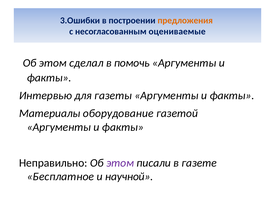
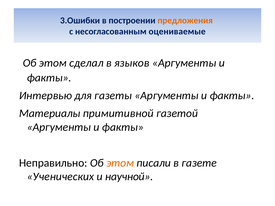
помочь: помочь -> языков
оборудование: оборудование -> примитивной
этом at (120, 163) colour: purple -> orange
Бесплатное: Бесплатное -> Ученических
